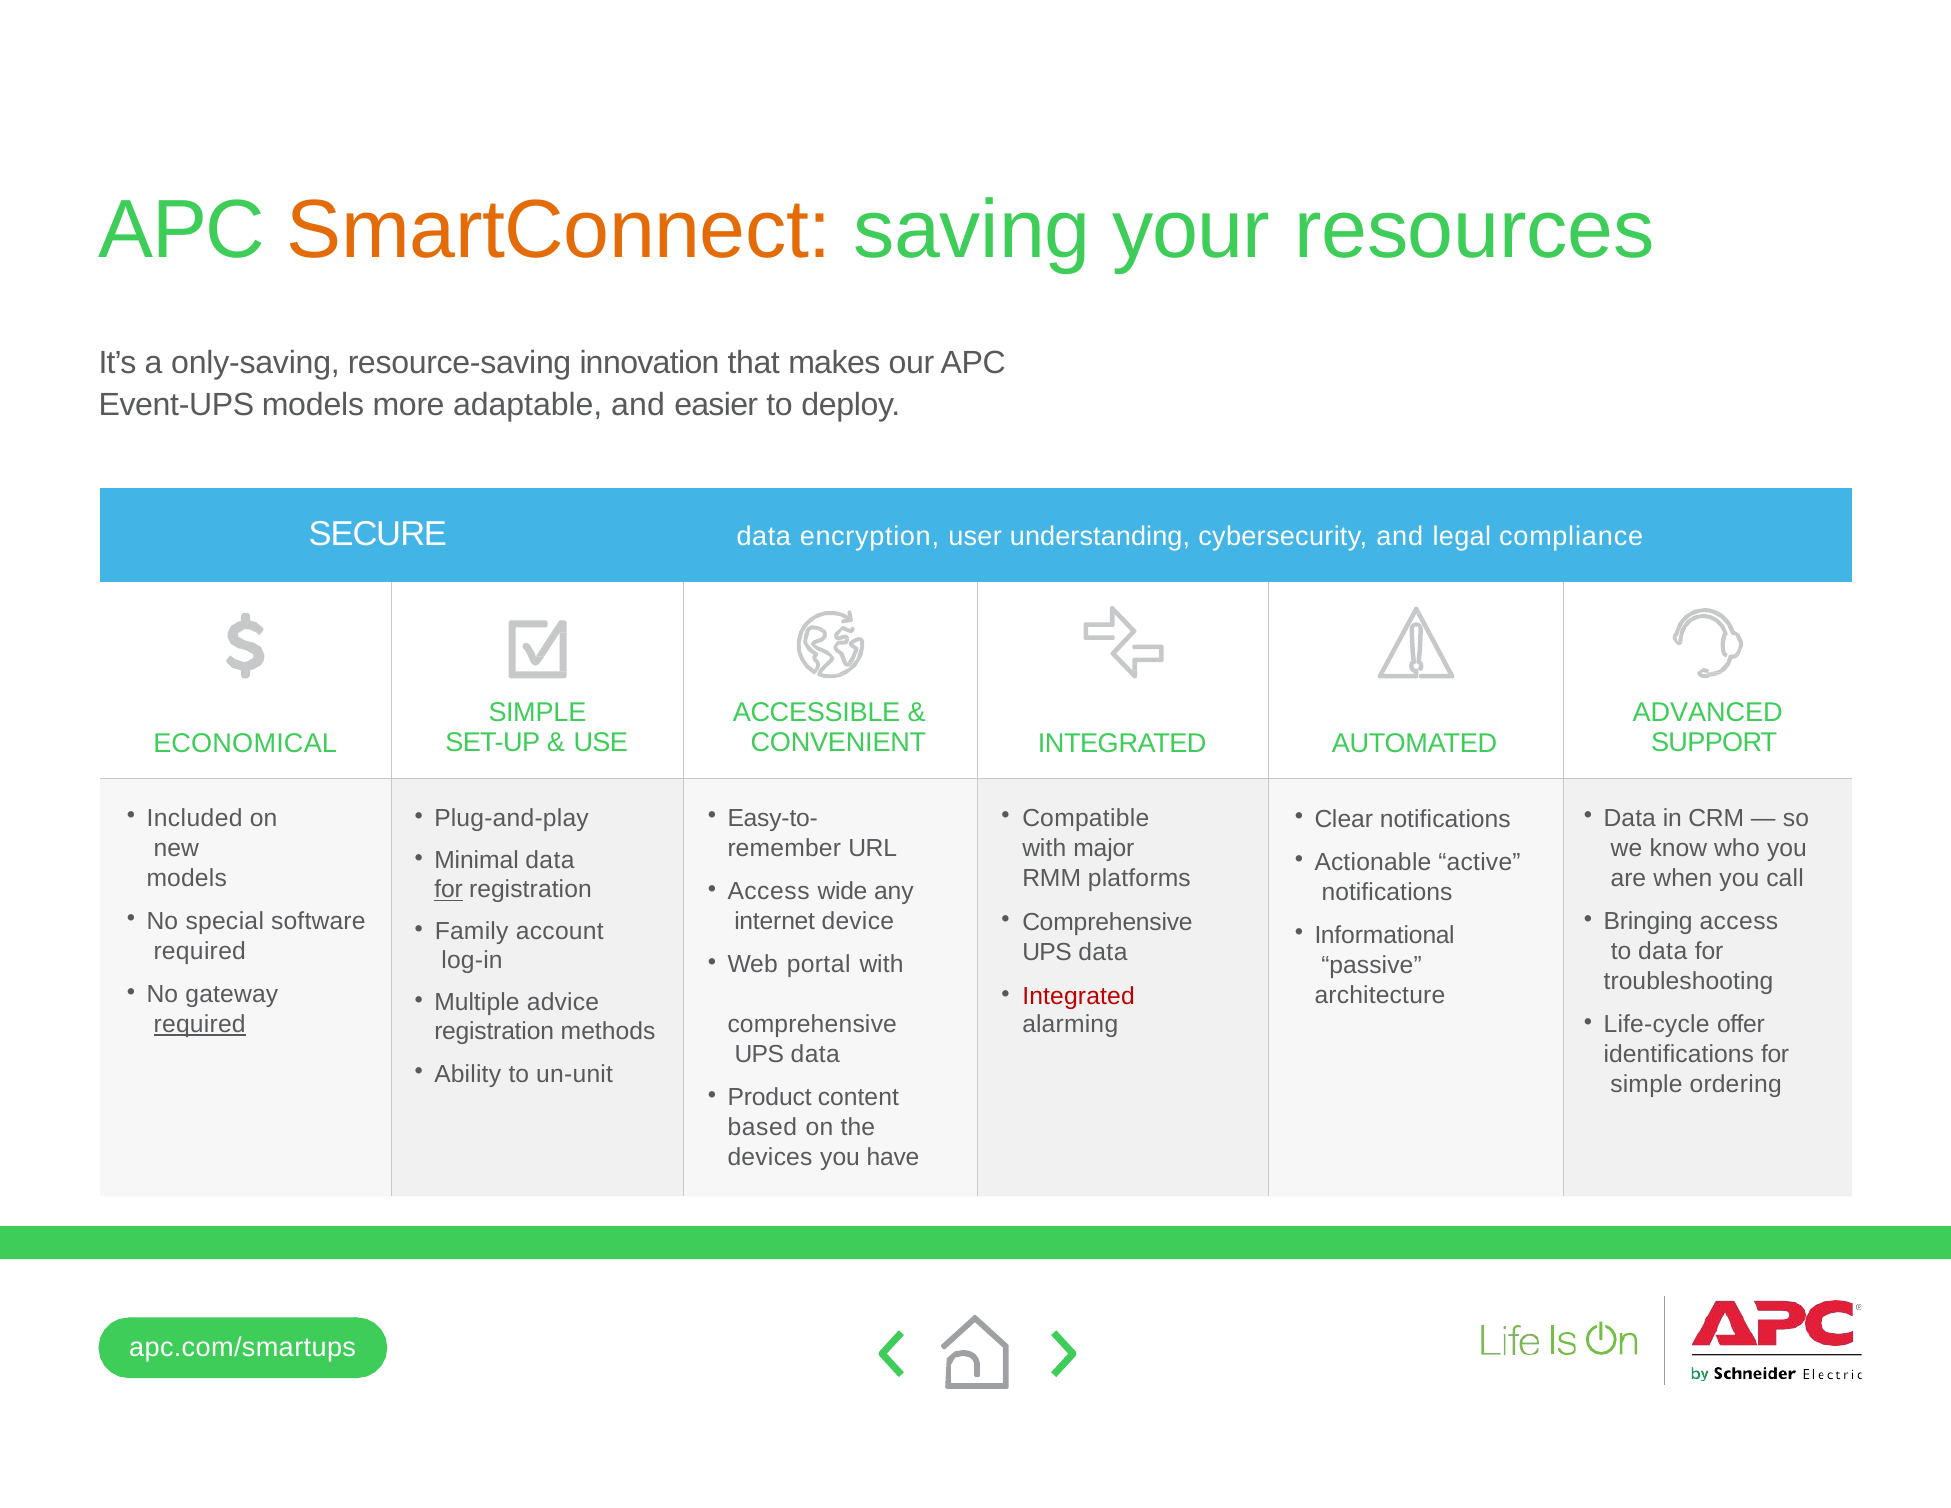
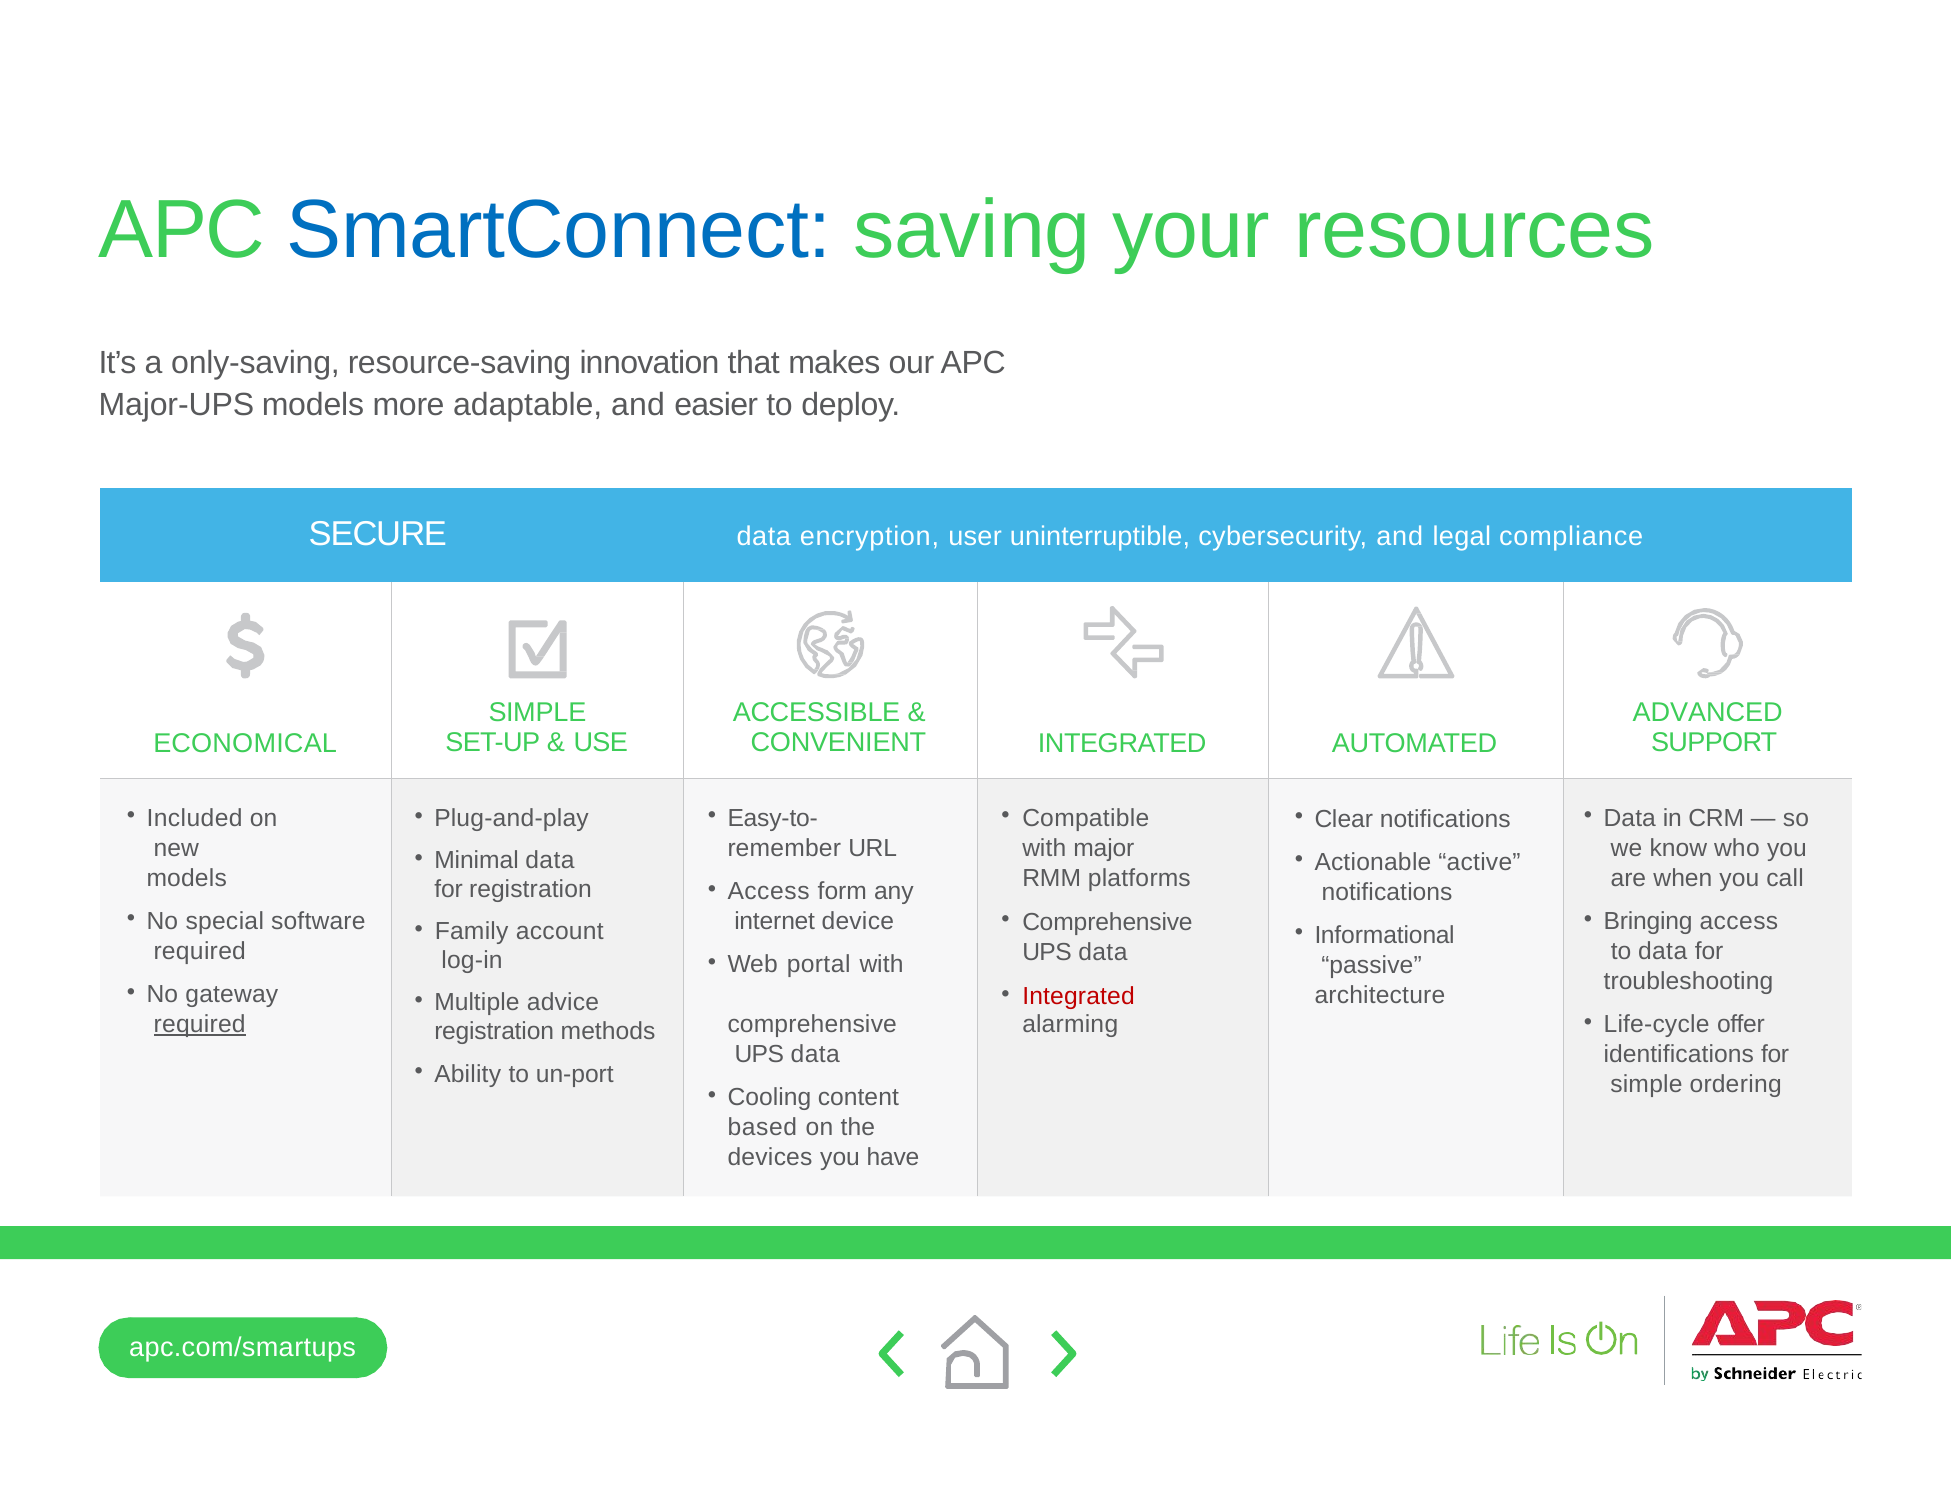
SmartConnect colour: orange -> blue
Event-UPS: Event-UPS -> Major-UPS
understanding: understanding -> uninterruptible
for at (449, 889) underline: present -> none
wide: wide -> form
un-unit: un-unit -> un-port
Product: Product -> Cooling
